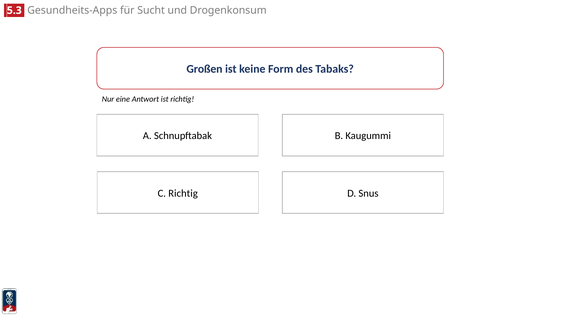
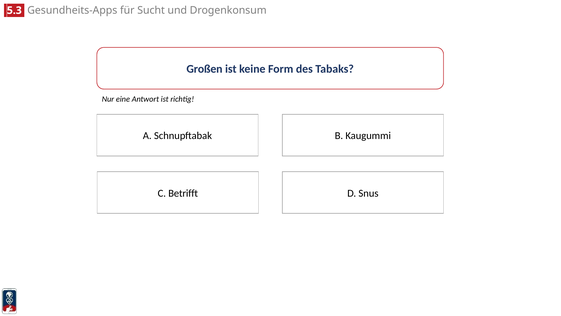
C Richtig: Richtig -> Betrifft
